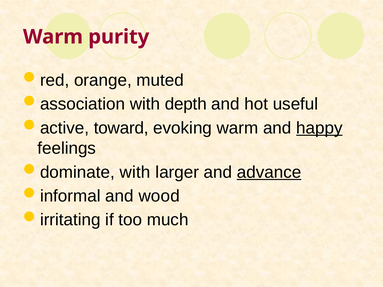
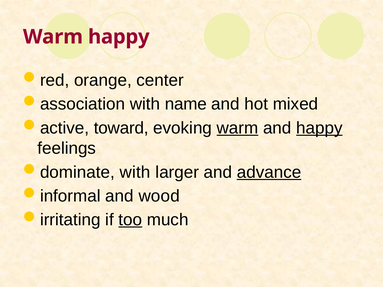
Warm purity: purity -> happy
muted: muted -> center
depth: depth -> name
useful: useful -> mixed
warm at (237, 128) underline: none -> present
too underline: none -> present
